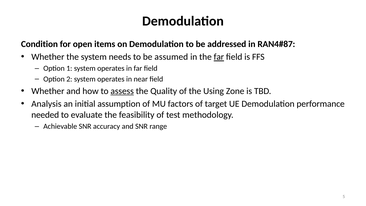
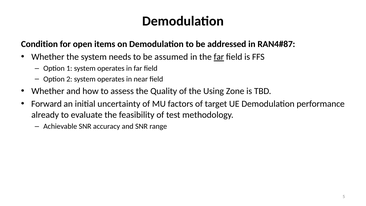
assess underline: present -> none
Analysis: Analysis -> Forward
assumption: assumption -> uncertainty
needed: needed -> already
